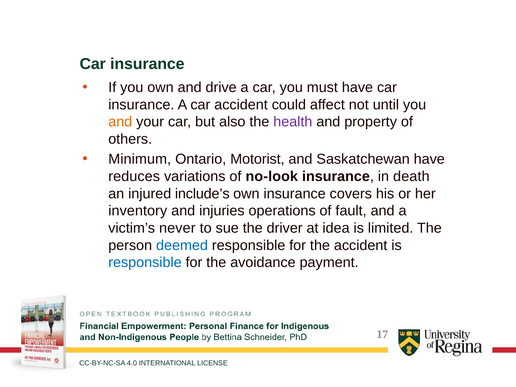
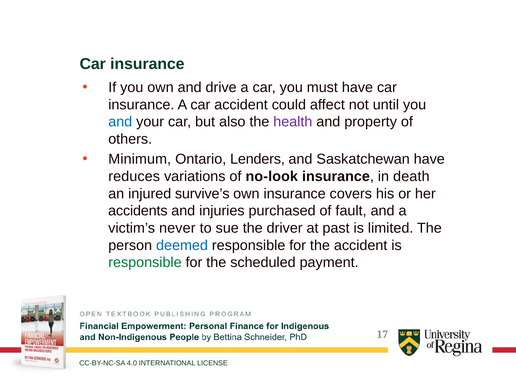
and at (120, 122) colour: orange -> blue
Motorist: Motorist -> Lenders
include’s: include’s -> survive’s
inventory: inventory -> accidents
operations: operations -> purchased
idea: idea -> past
responsible at (145, 263) colour: blue -> green
avoidance: avoidance -> scheduled
